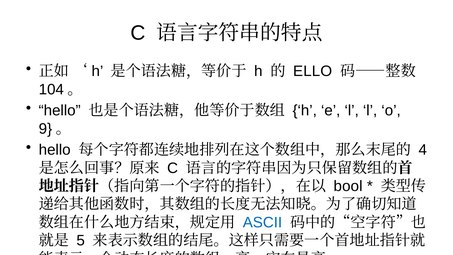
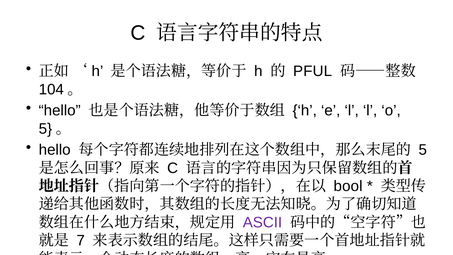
ELLO: ELLO -> PFUL
9 at (45, 129): 9 -> 5
4 at (423, 150): 4 -> 5
ASCII colour: blue -> purple
5: 5 -> 7
